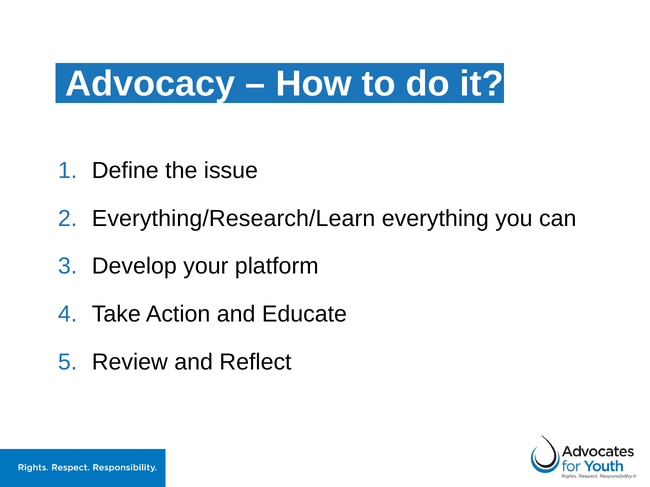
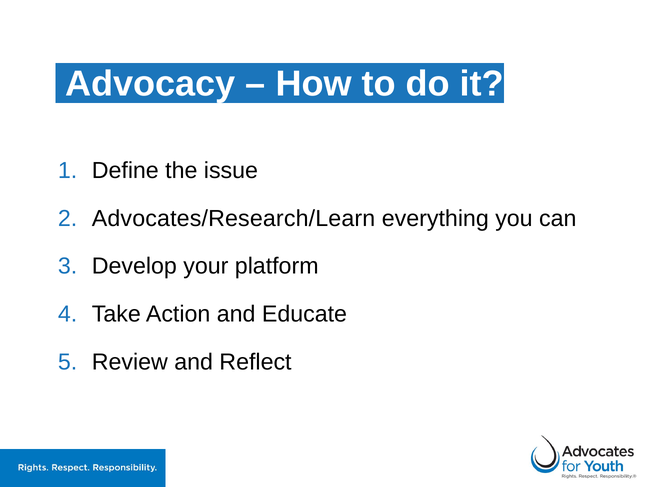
Everything/Research/Learn: Everything/Research/Learn -> Advocates/Research/Learn
